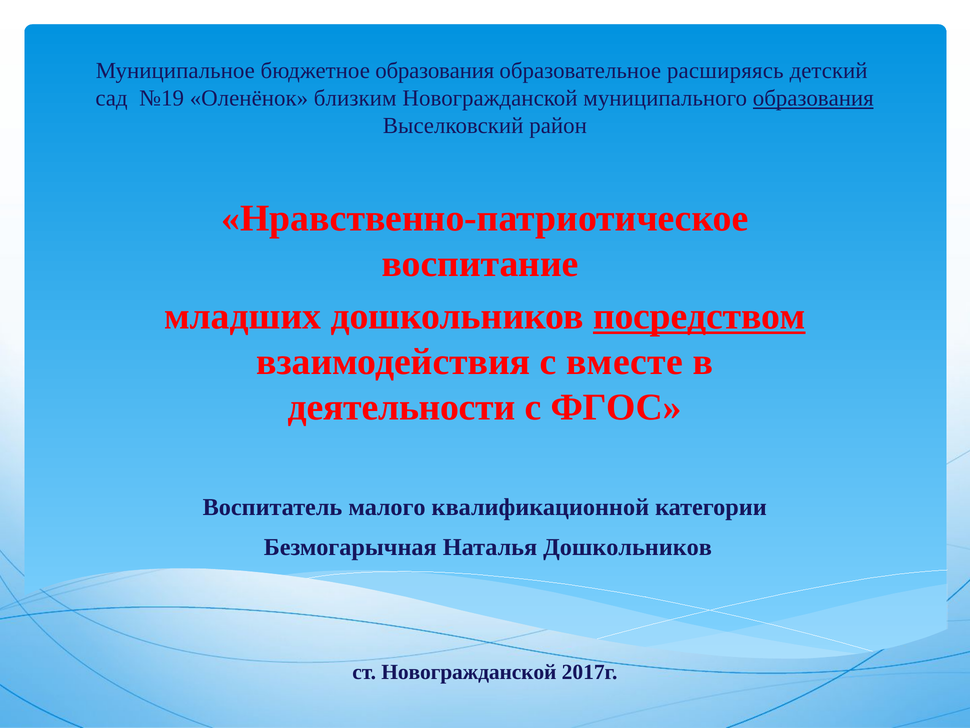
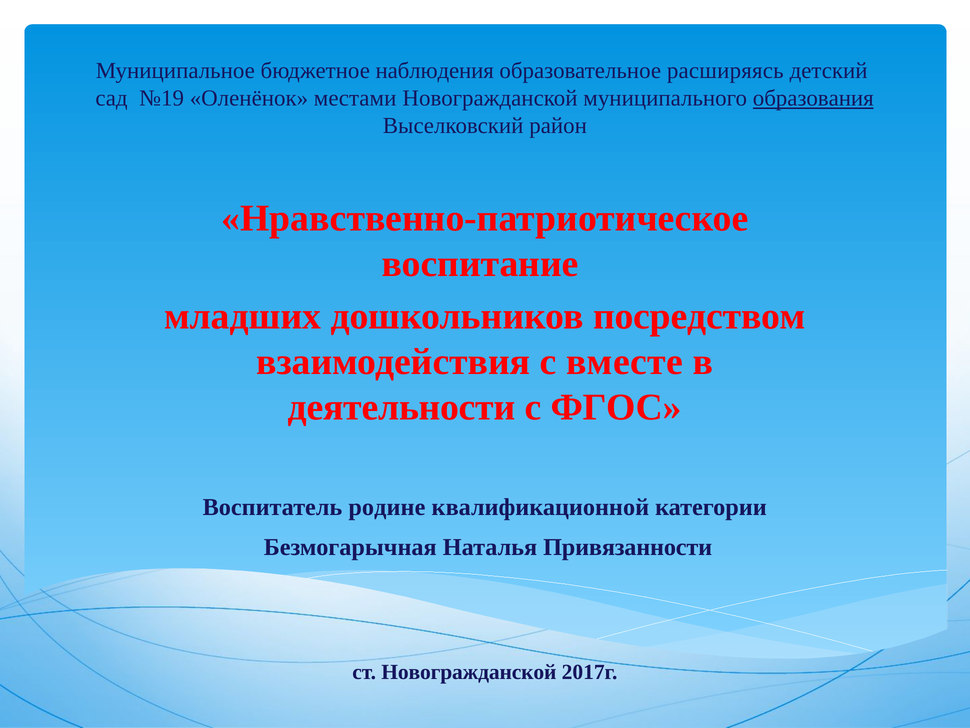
бюджетное образования: образования -> наблюдения
близким: близким -> местами
посредством underline: present -> none
малого: малого -> родине
Наталья Дошкольников: Дошкольников -> Привязанности
